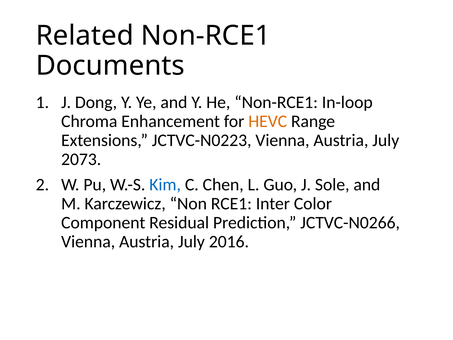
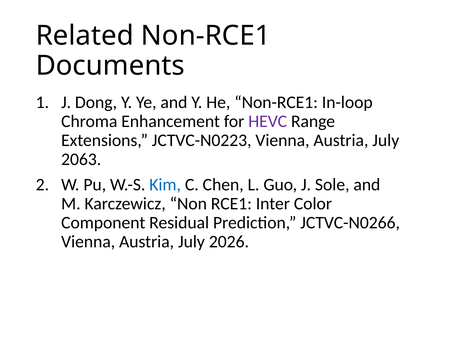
HEVC colour: orange -> purple
2073: 2073 -> 2063
2016: 2016 -> 2026
